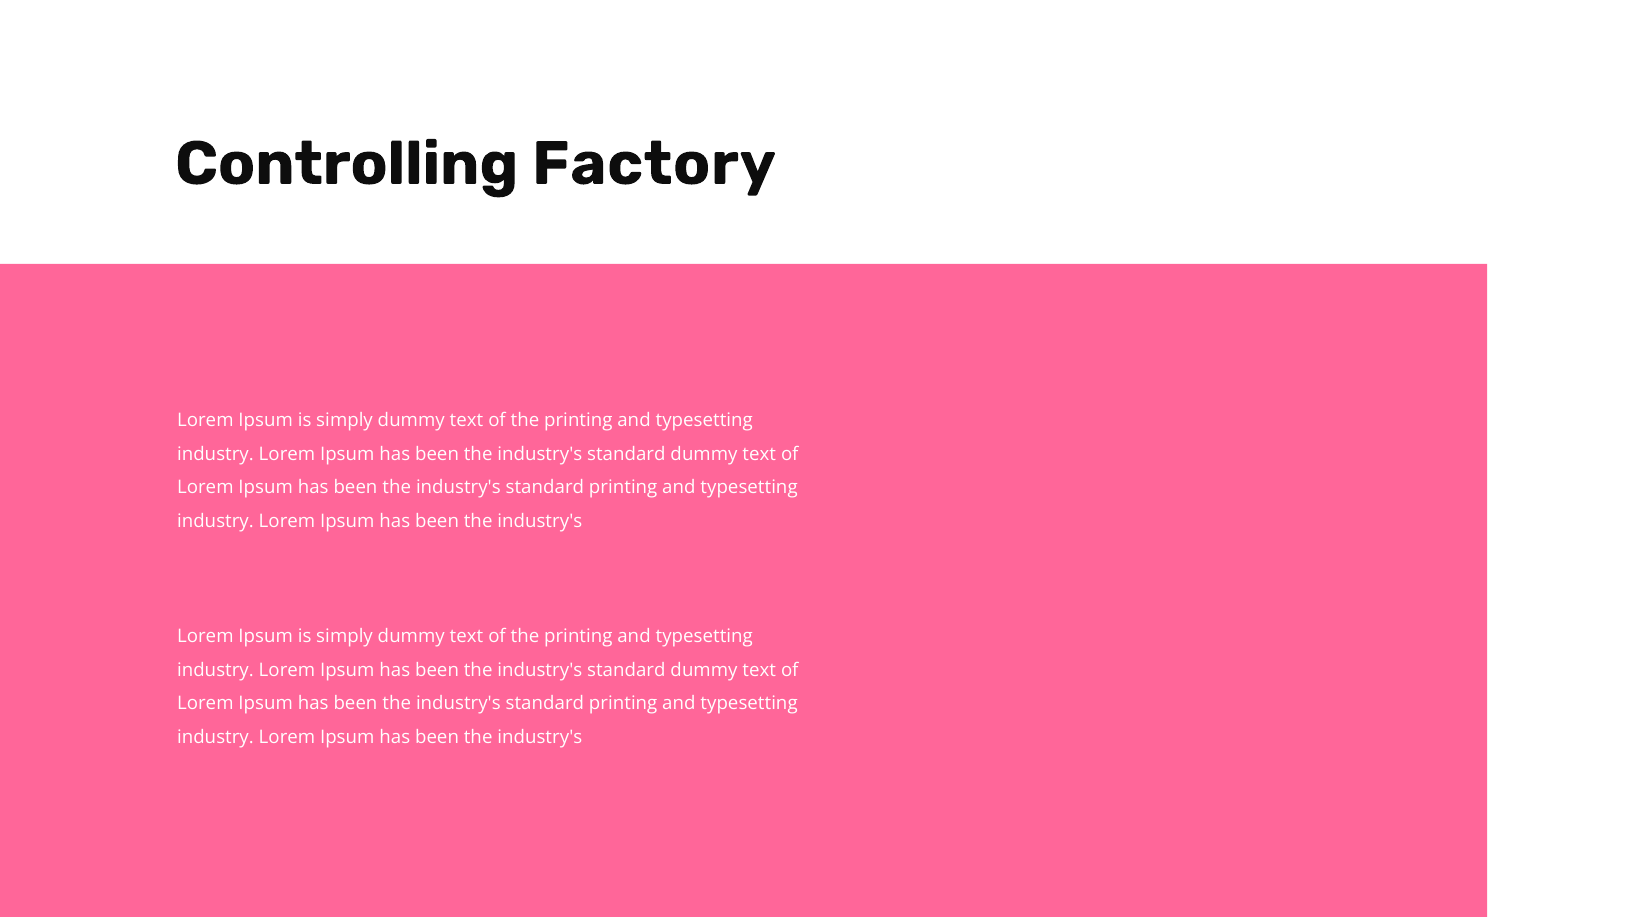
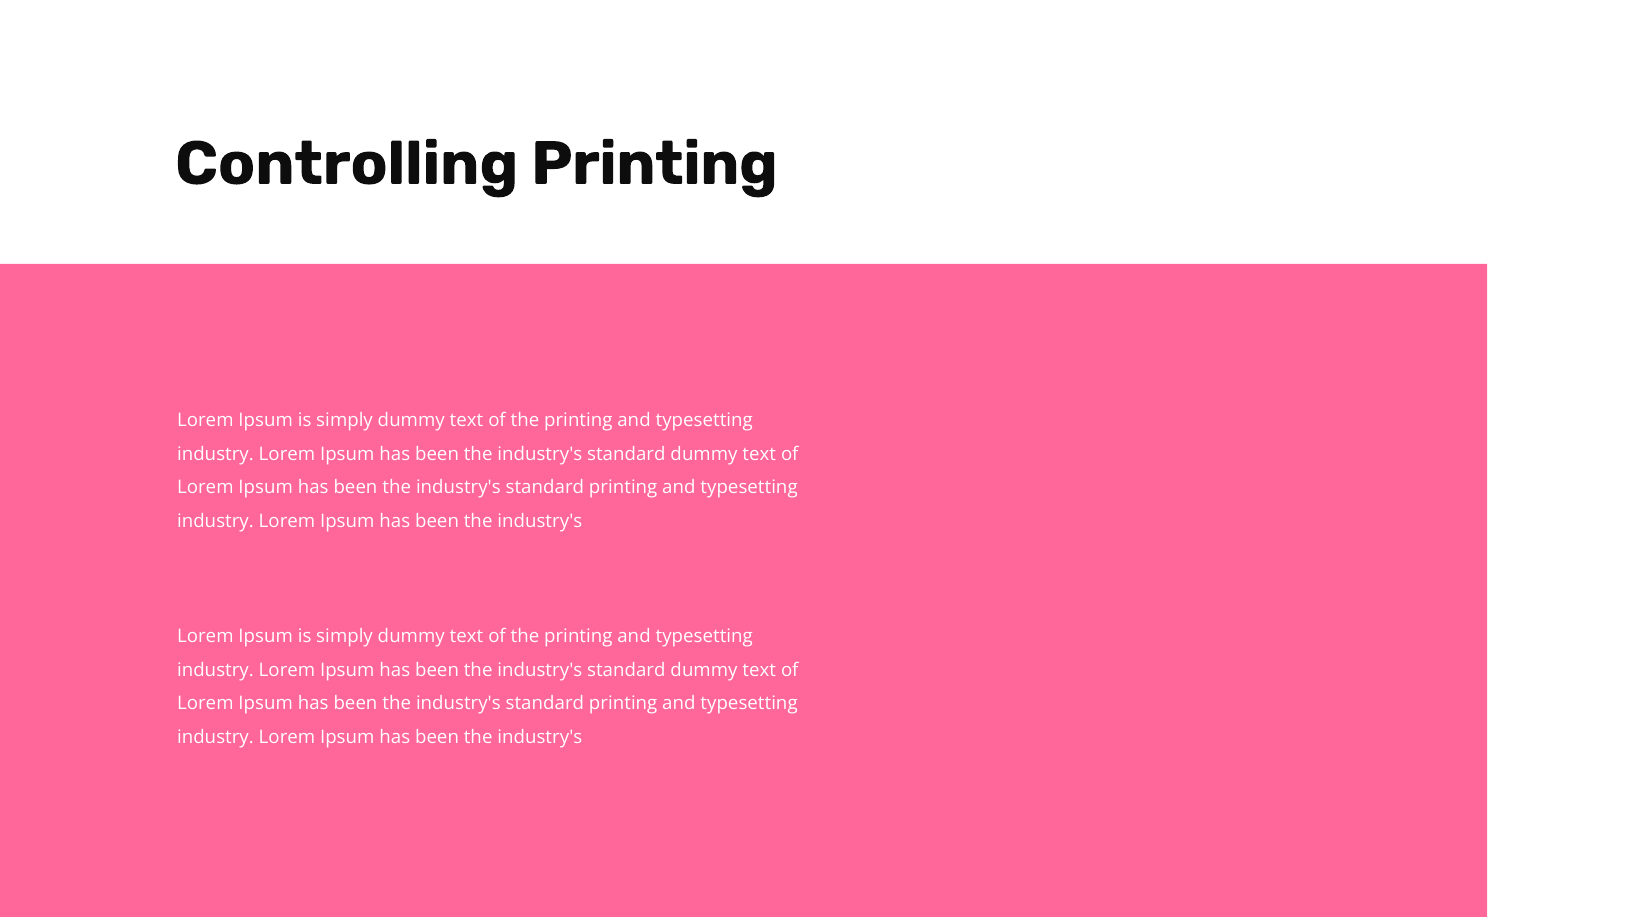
Controlling Factory: Factory -> Printing
